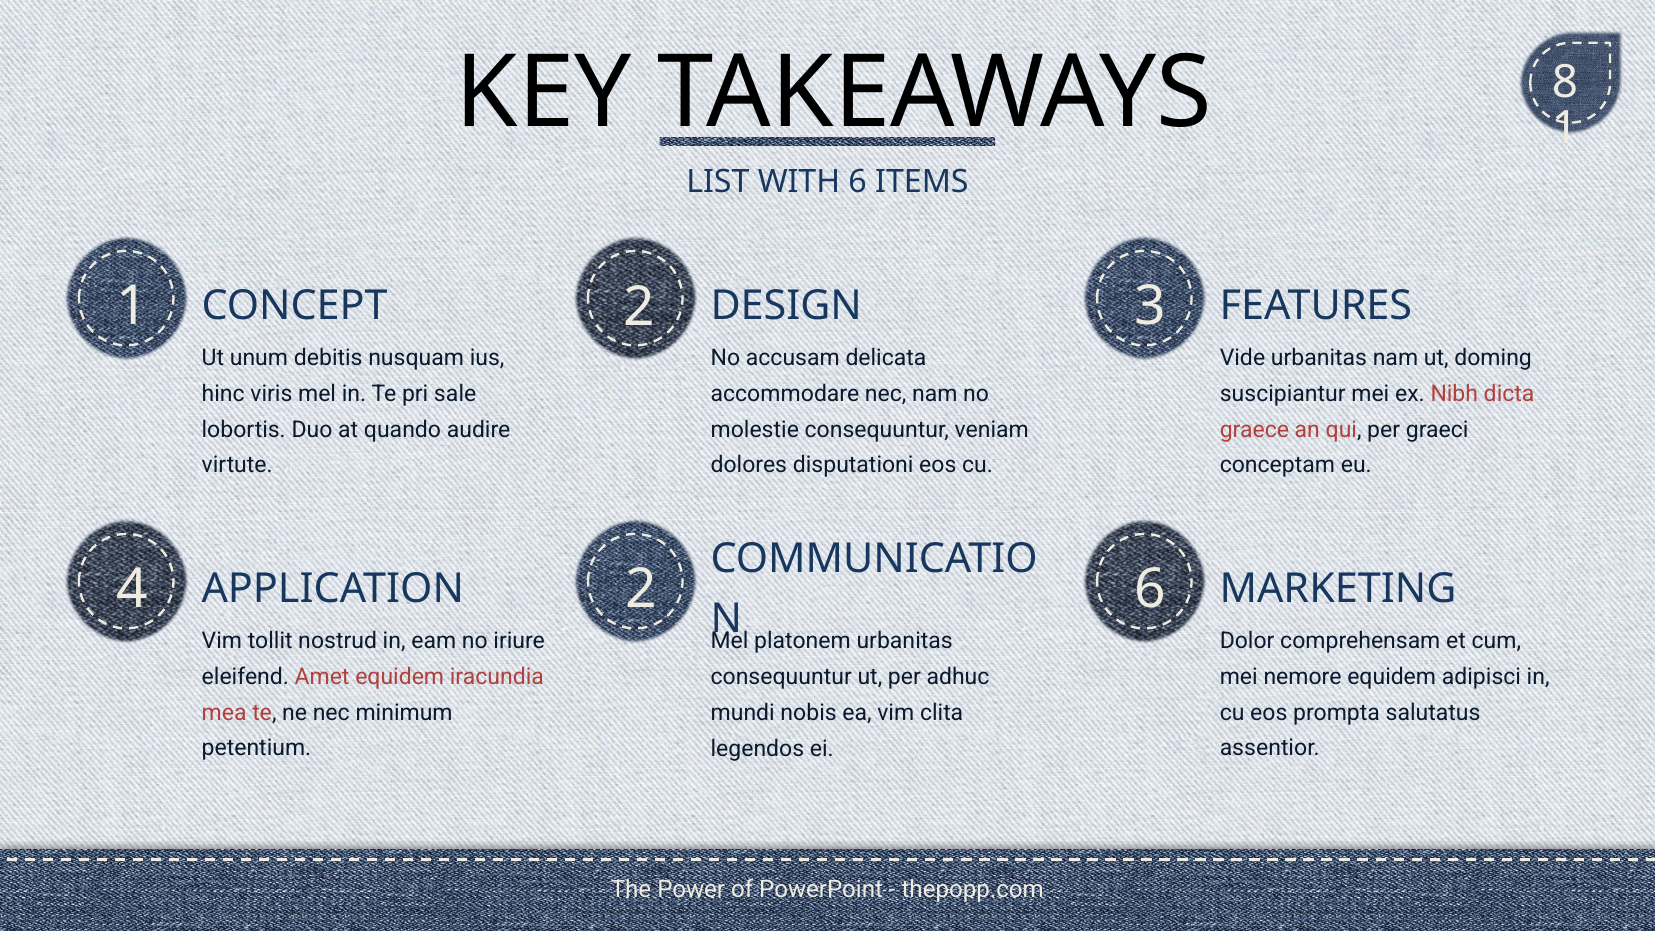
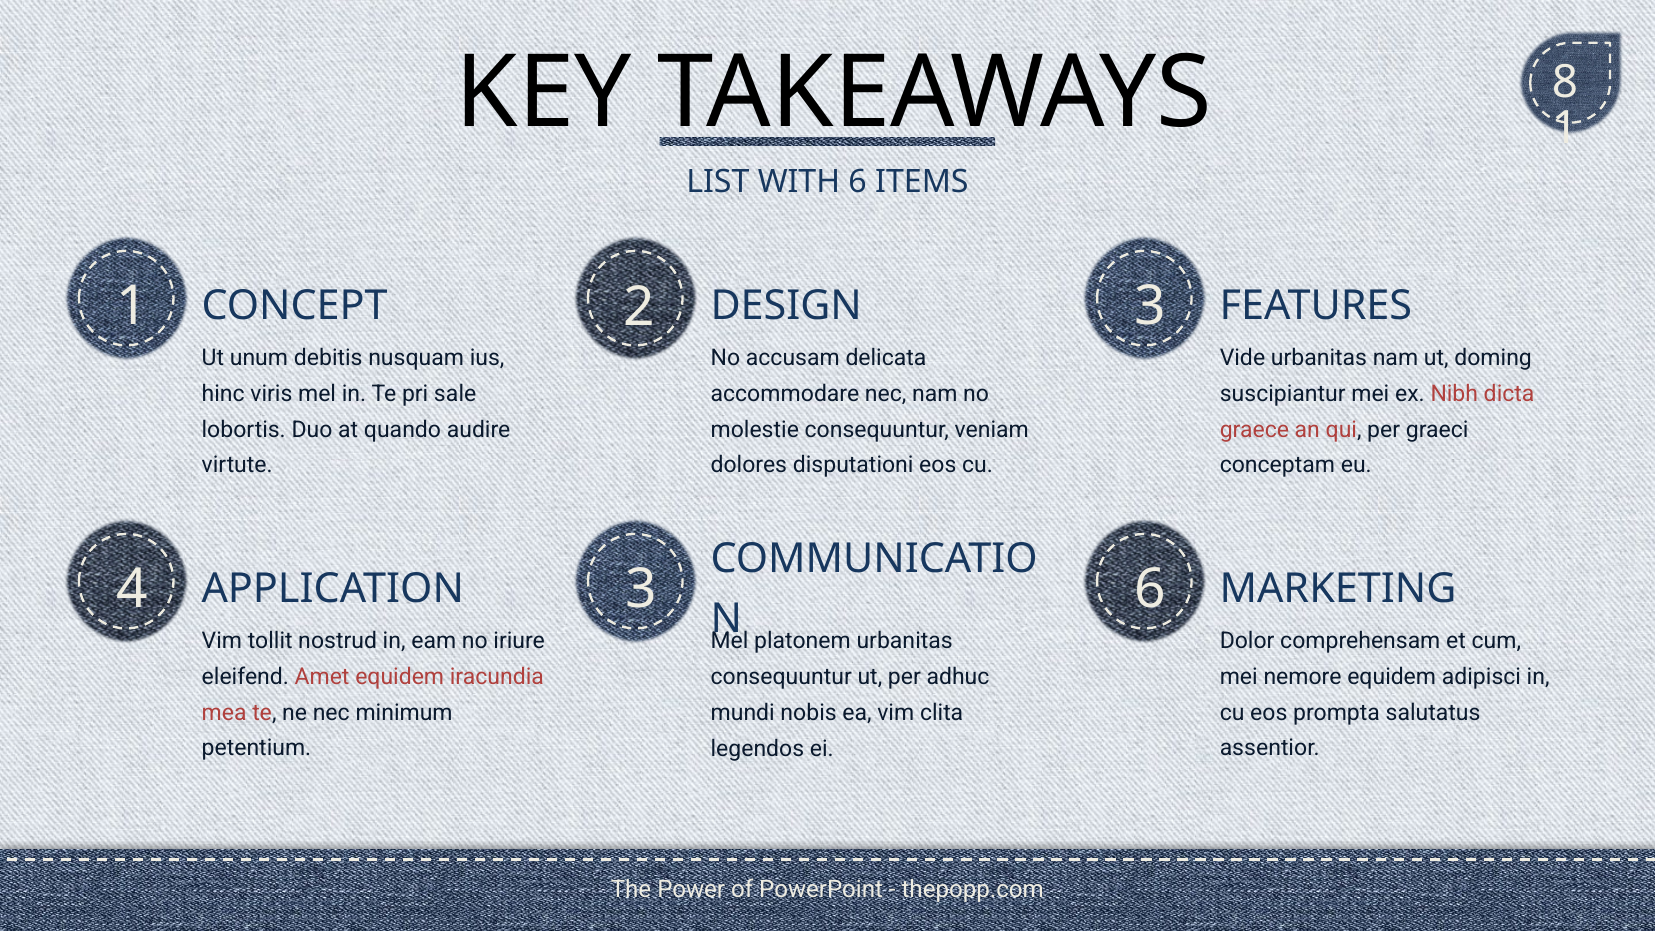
4 2: 2 -> 3
